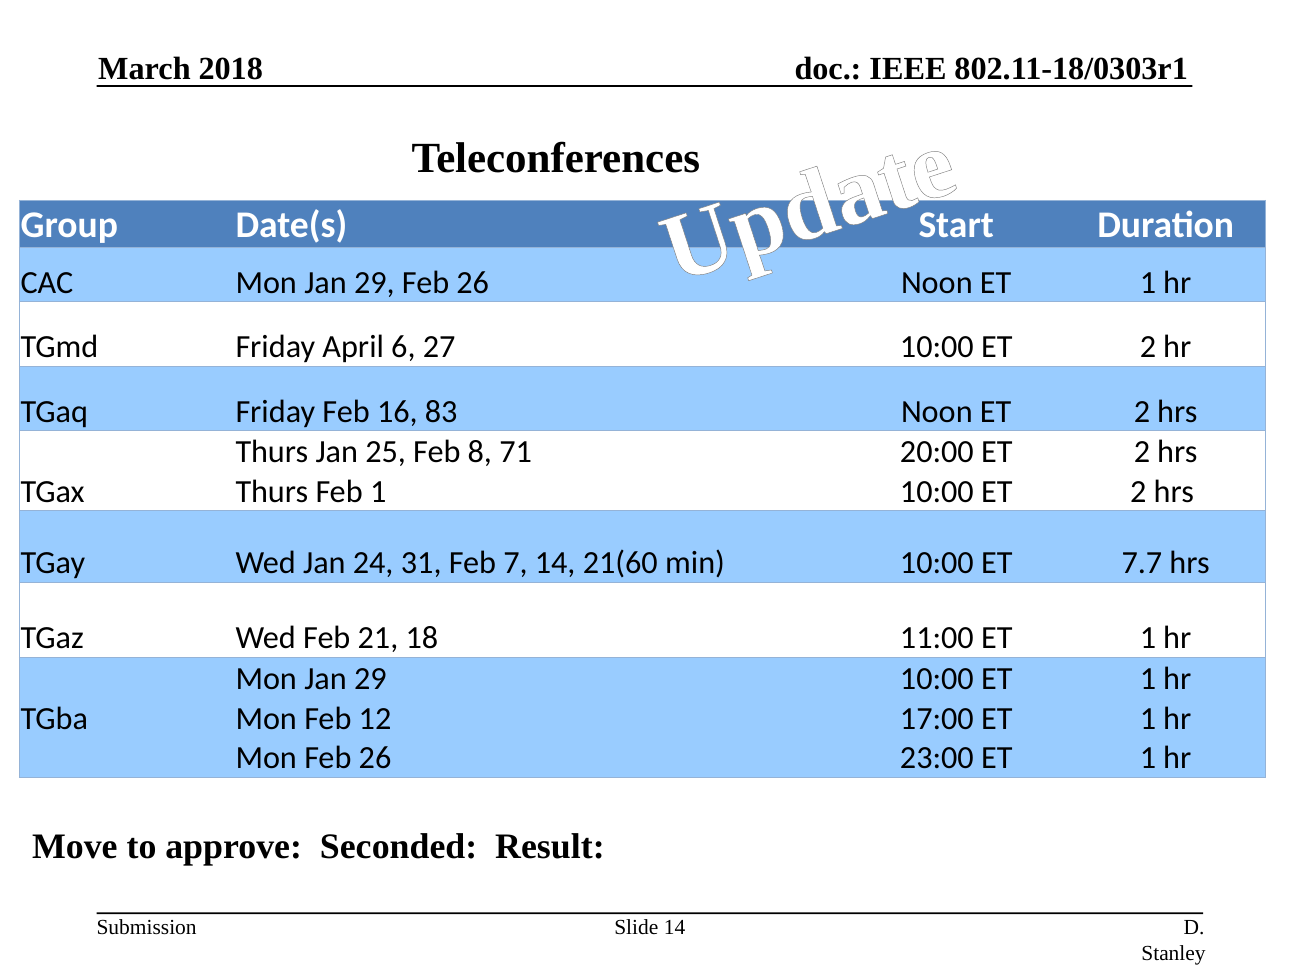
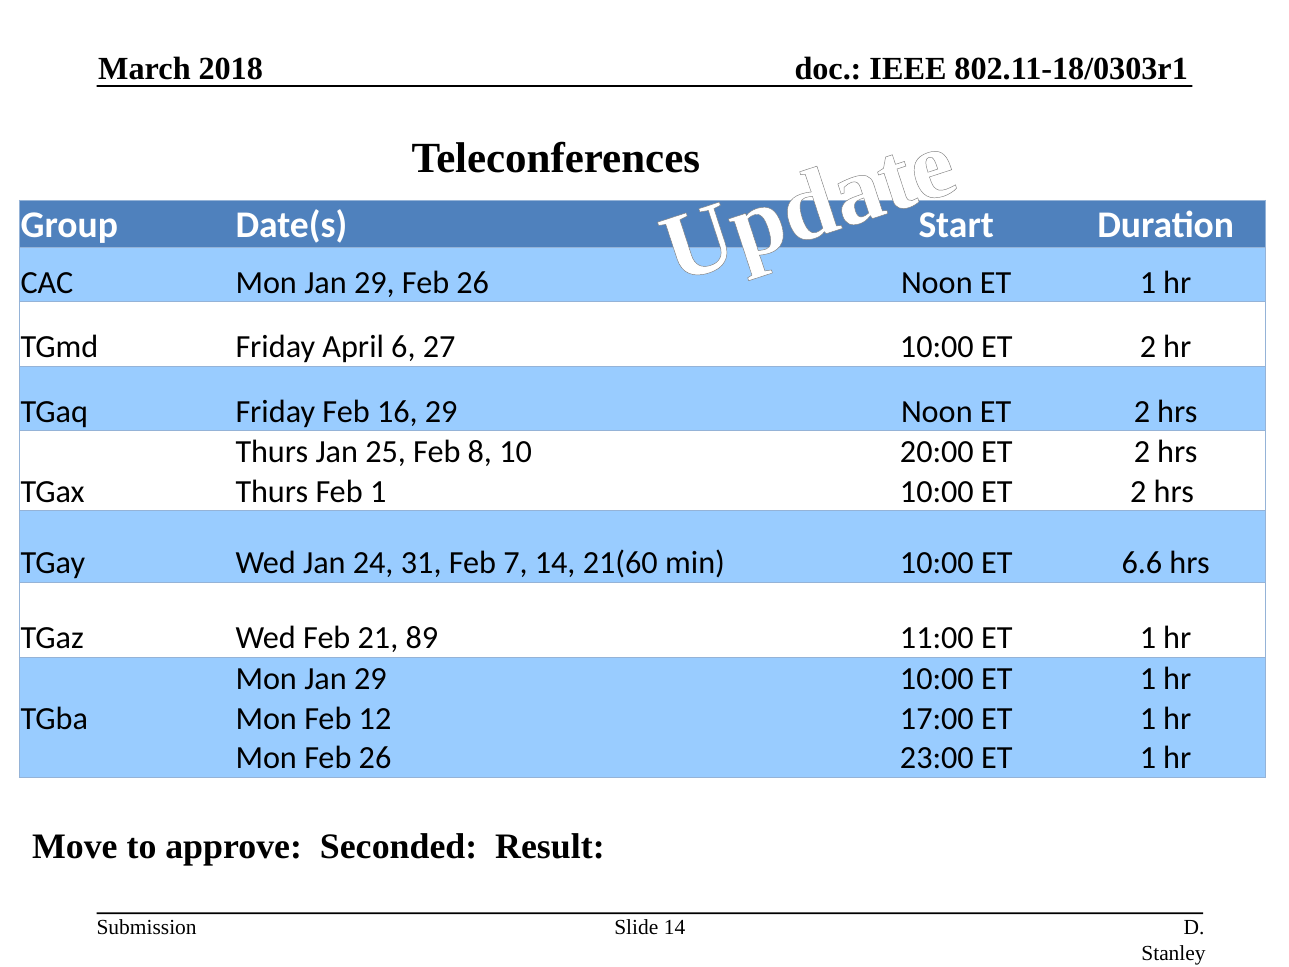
16 83: 83 -> 29
71: 71 -> 10
7.7: 7.7 -> 6.6
18: 18 -> 89
